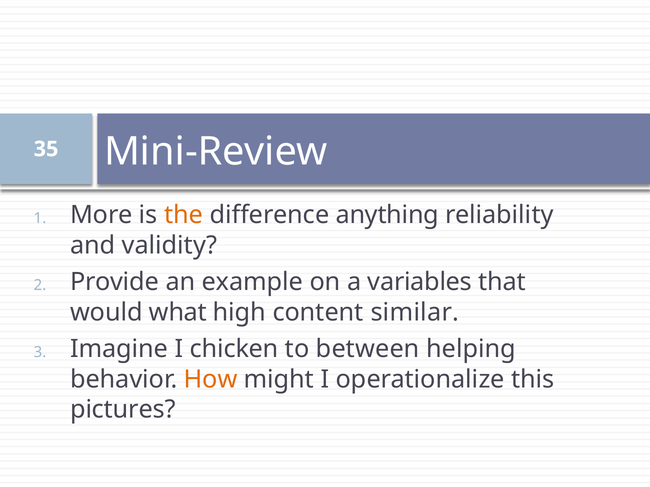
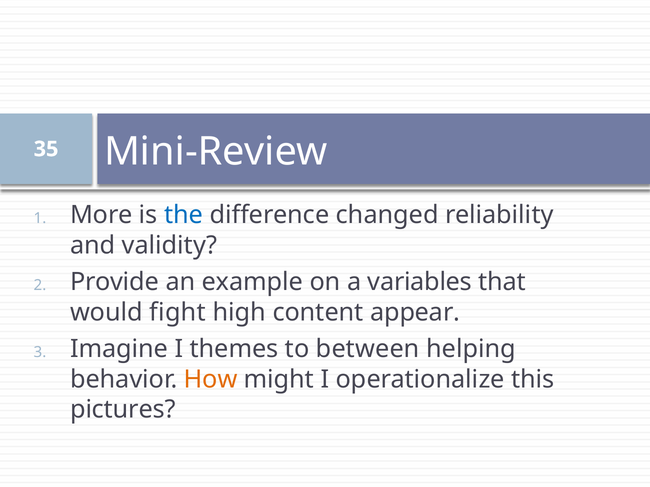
the colour: orange -> blue
anything: anything -> changed
what: what -> fight
similar: similar -> appear
chicken: chicken -> themes
